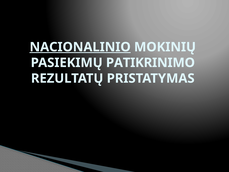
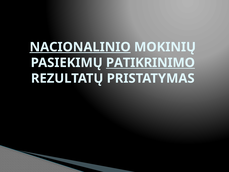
PATIKRINIMO underline: none -> present
